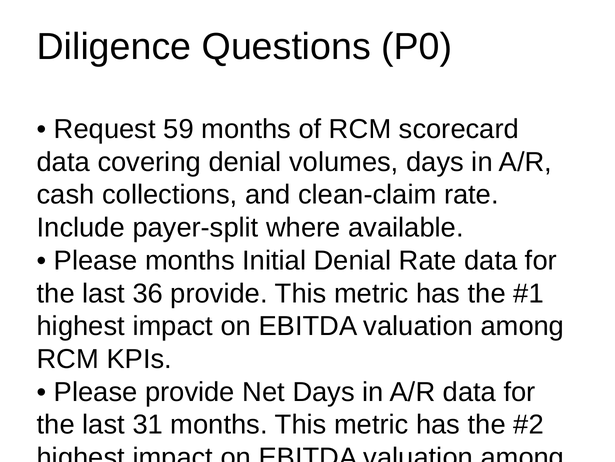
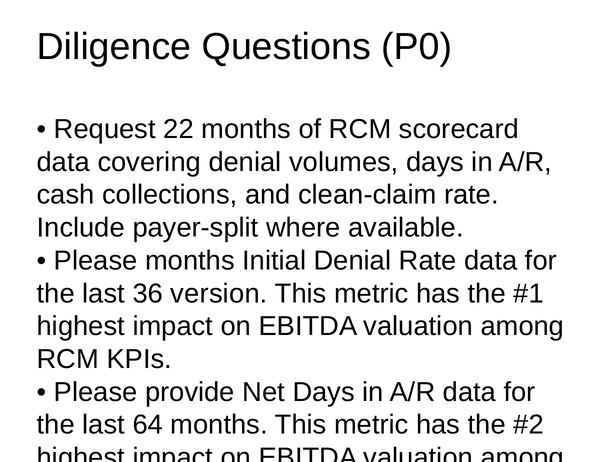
59: 59 -> 22
36 provide: provide -> version
31: 31 -> 64
